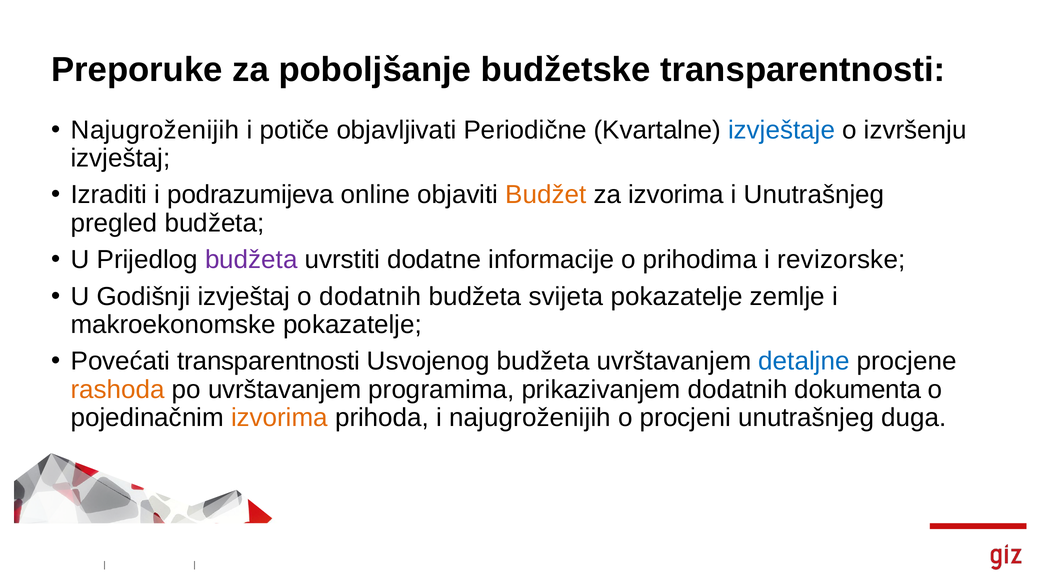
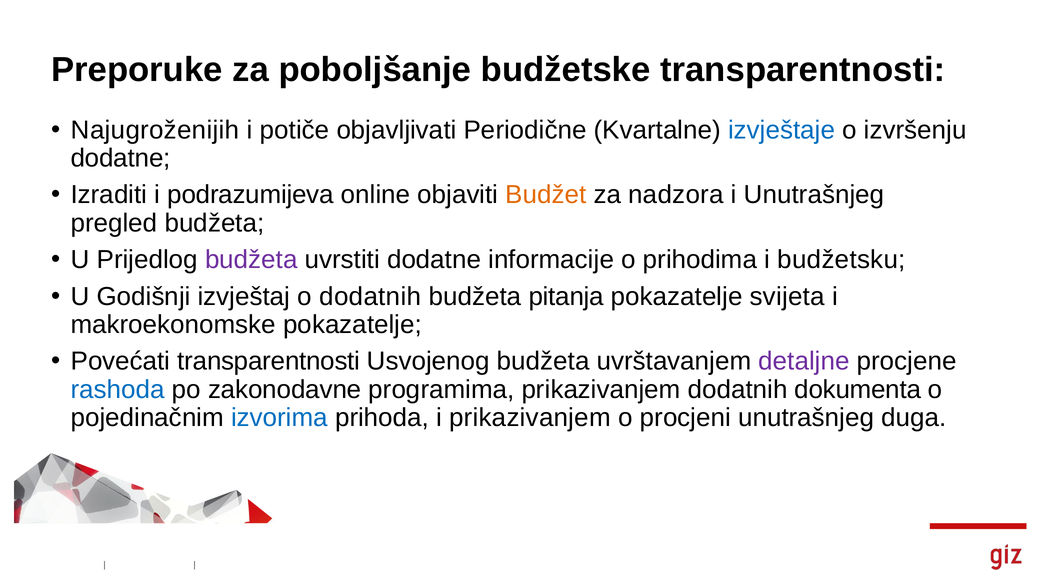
izvještaj at (121, 158): izvještaj -> dodatne
za izvorima: izvorima -> nadzora
revizorske: revizorske -> budžetsku
svijeta: svijeta -> pitanja
zemlje: zemlje -> svijeta
detaljne colour: blue -> purple
rashoda colour: orange -> blue
po uvrštavanjem: uvrštavanjem -> zakonodavne
izvorima at (279, 418) colour: orange -> blue
i najugroženijih: najugroženijih -> prikazivanjem
